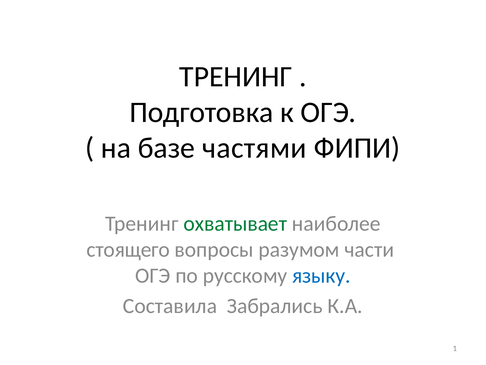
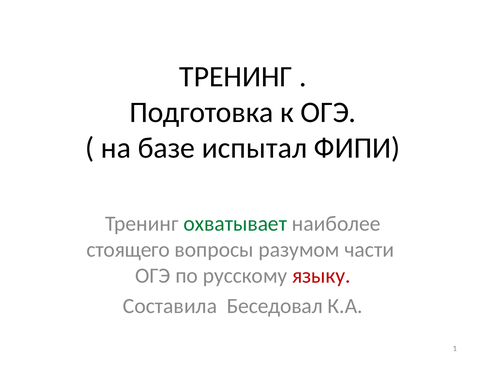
частями: частями -> испытал
языку colour: blue -> red
Забрались: Забрались -> Беседовал
